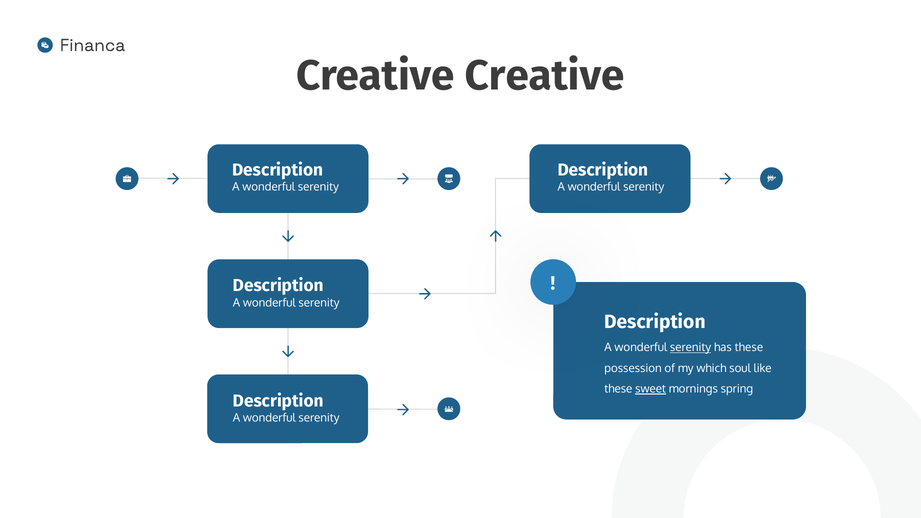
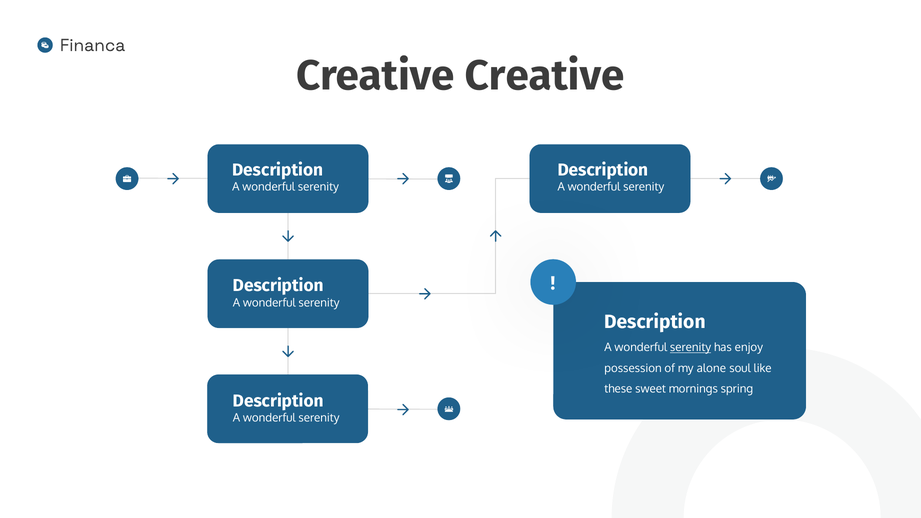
has these: these -> enjoy
which: which -> alone
sweet underline: present -> none
